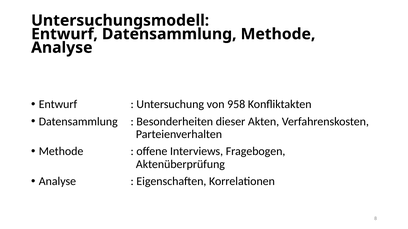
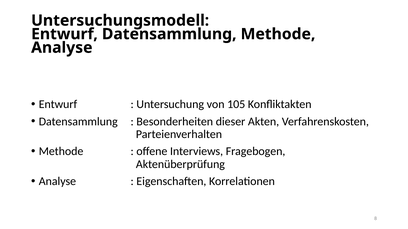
958: 958 -> 105
